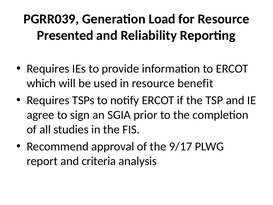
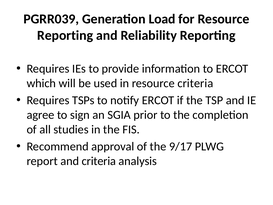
Presented at (65, 35): Presented -> Reporting
resource benefit: benefit -> criteria
